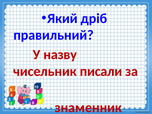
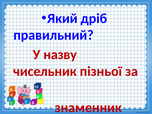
писали: писали -> пізньої
